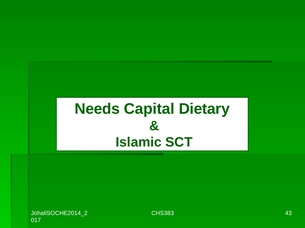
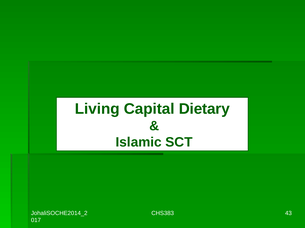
Needs: Needs -> Living
